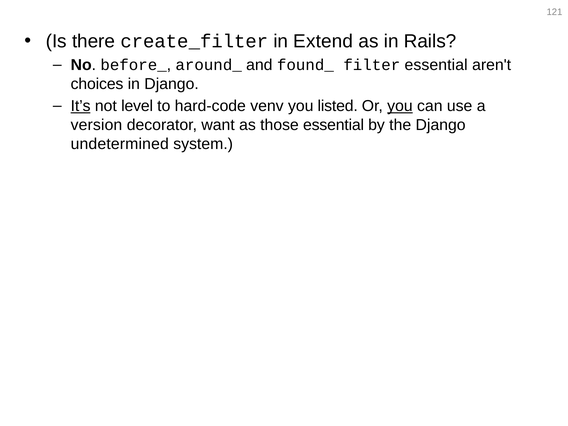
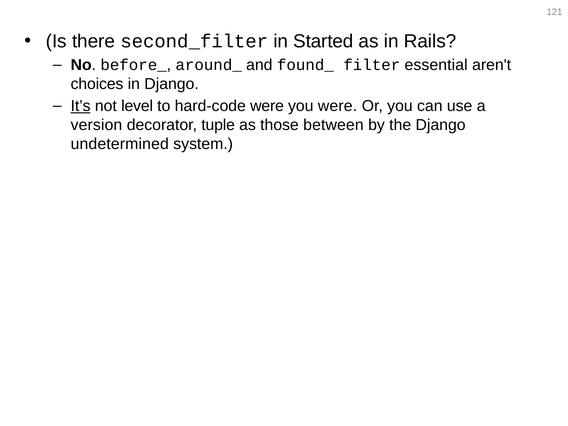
create_filter: create_filter -> second_filter
Extend: Extend -> Started
hard-code venv: venv -> were
you listed: listed -> were
you at (400, 106) underline: present -> none
want: want -> tuple
those essential: essential -> between
